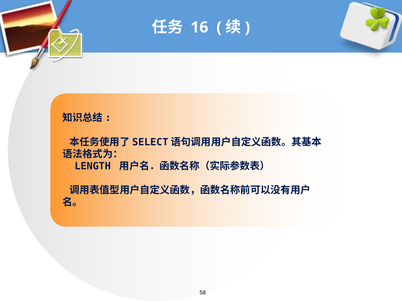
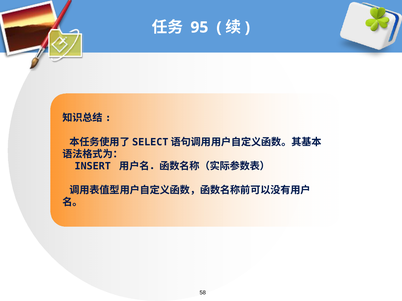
16: 16 -> 95
LENGTH: LENGTH -> INSERT
